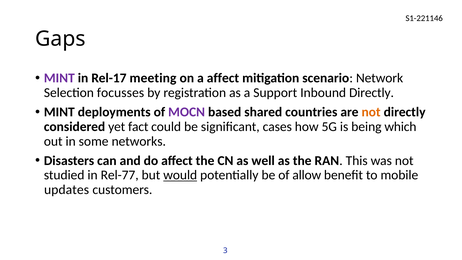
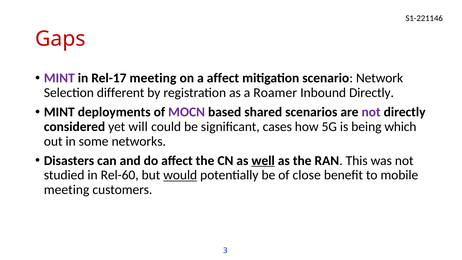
Gaps colour: black -> red
focusses: focusses -> different
Support: Support -> Roamer
countries: countries -> scenarios
not at (371, 112) colour: orange -> purple
fact: fact -> will
well underline: none -> present
Rel-77: Rel-77 -> Rel-60
allow: allow -> close
updates at (67, 190): updates -> meeting
